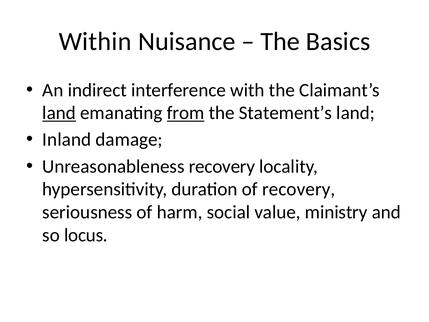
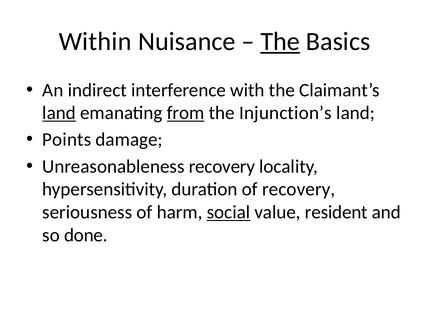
The at (280, 42) underline: none -> present
Statement’s: Statement’s -> Injunction’s
Inland: Inland -> Points
social underline: none -> present
ministry: ministry -> resident
locus: locus -> done
